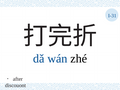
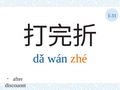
zhé colour: black -> orange
